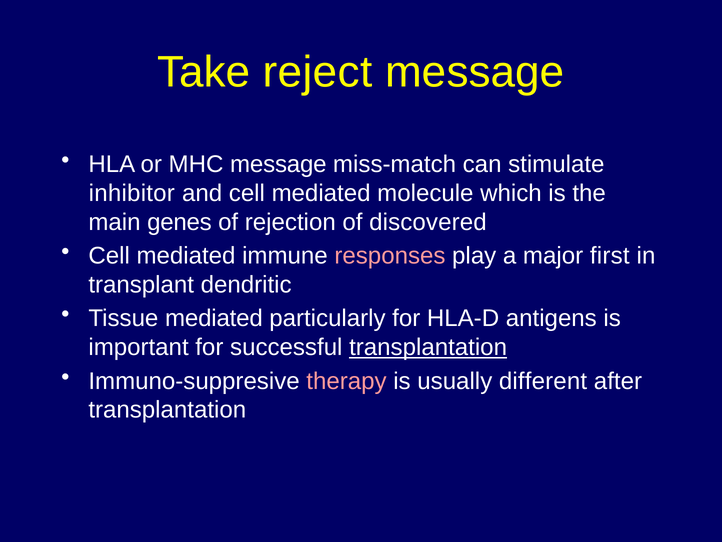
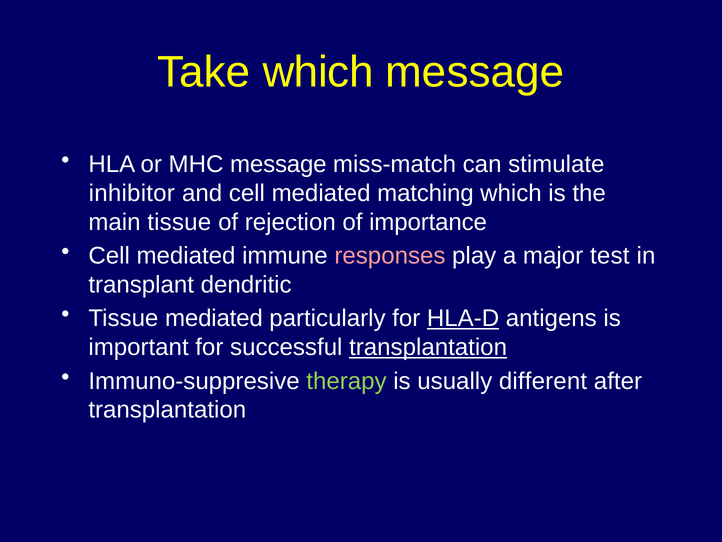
Take reject: reject -> which
molecule: molecule -> matching
main genes: genes -> tissue
discovered: discovered -> importance
first: first -> test
HLA-D underline: none -> present
therapy colour: pink -> light green
